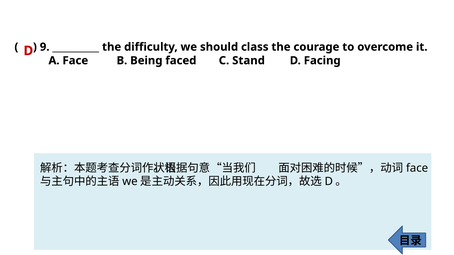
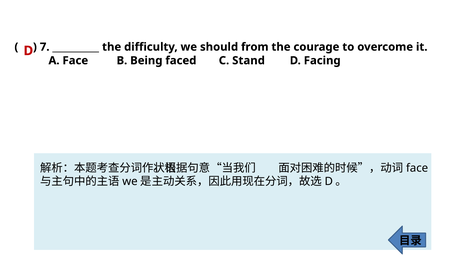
9: 9 -> 7
class: class -> from
